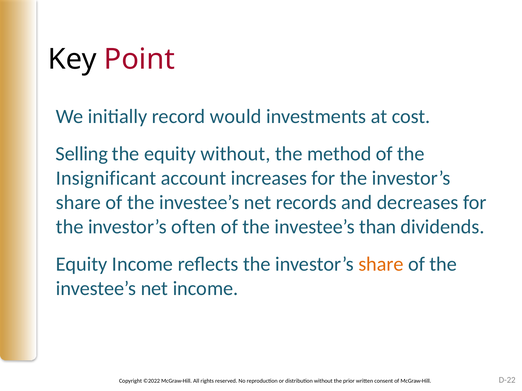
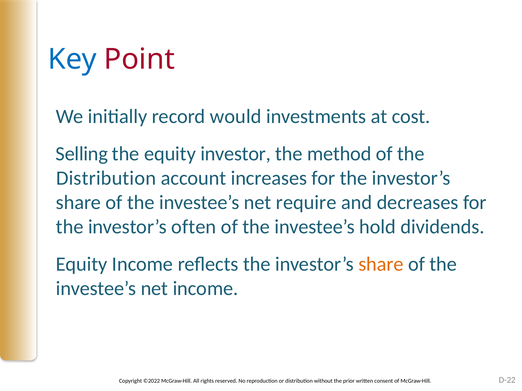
Key colour: black -> blue
equity without: without -> investor
Insignificant at (106, 178): Insignificant -> Distribution
records: records -> require
than: than -> hold
